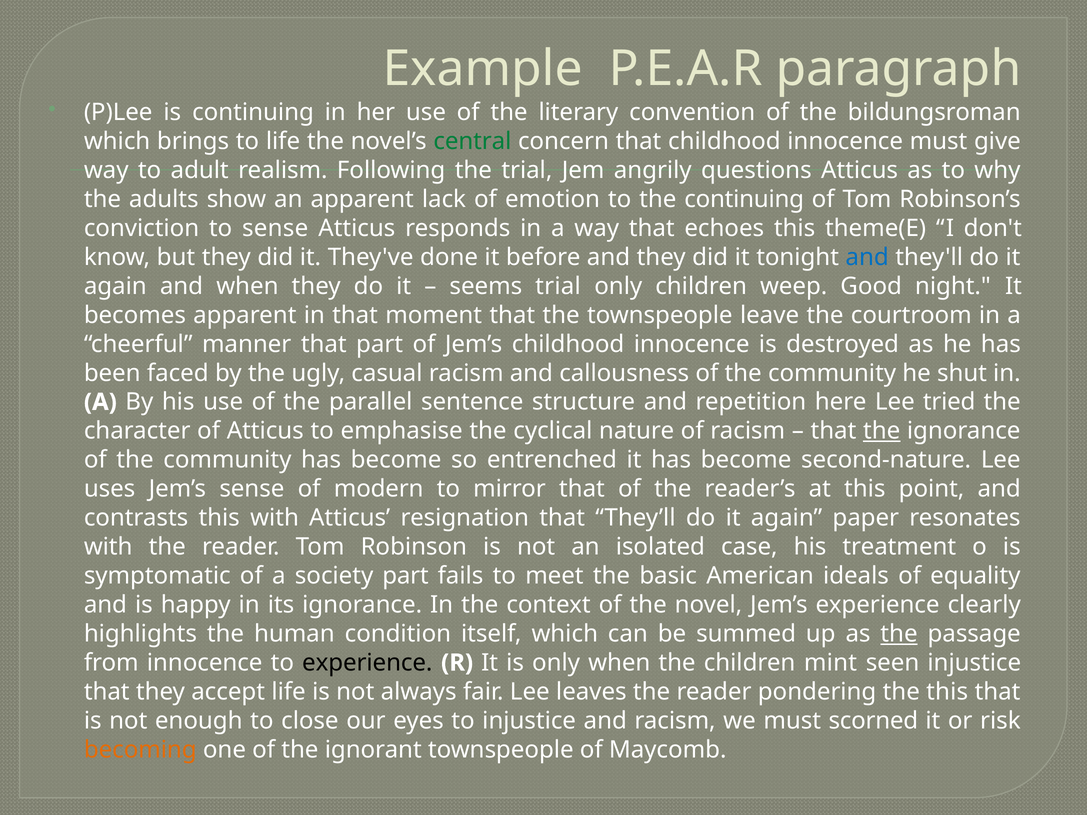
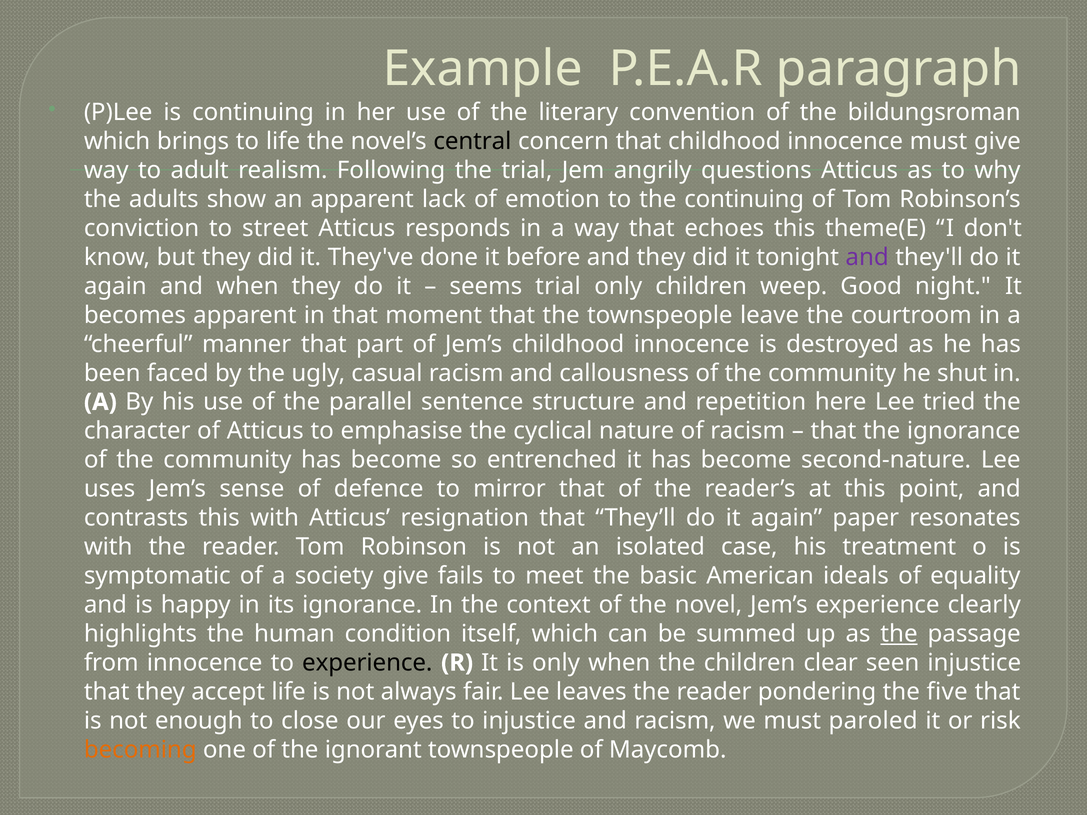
central colour: green -> black
to sense: sense -> street
and at (867, 257) colour: blue -> purple
the at (882, 431) underline: present -> none
modern: modern -> defence
society part: part -> give
mint: mint -> clear
the this: this -> five
scorned: scorned -> paroled
